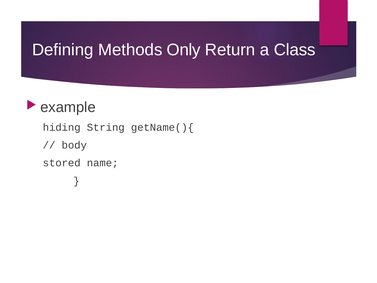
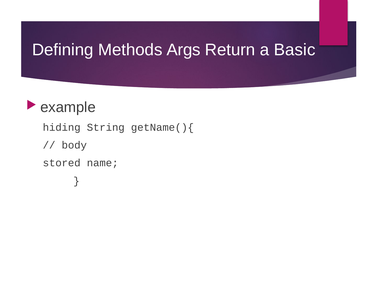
Only: Only -> Args
Class: Class -> Basic
